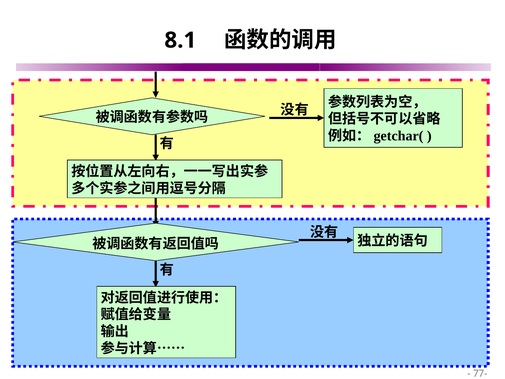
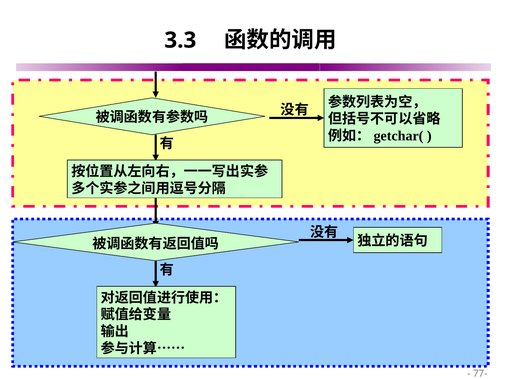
8.1: 8.1 -> 3.3
